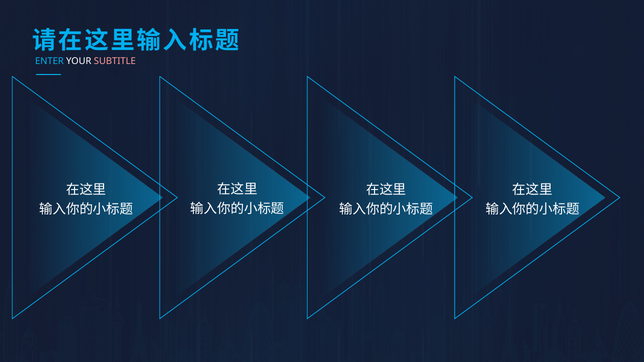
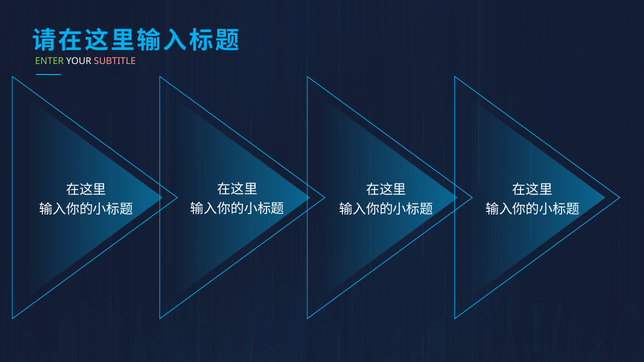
ENTER colour: light blue -> light green
